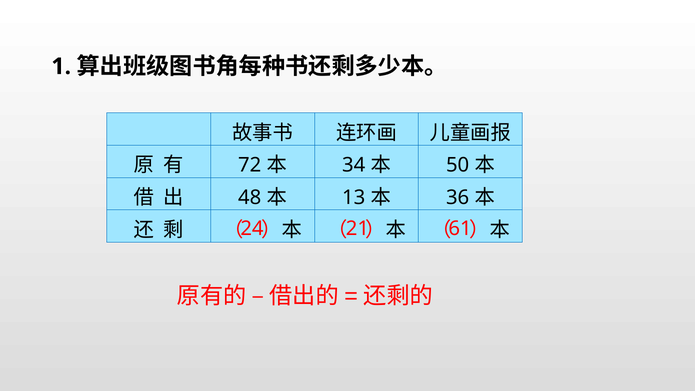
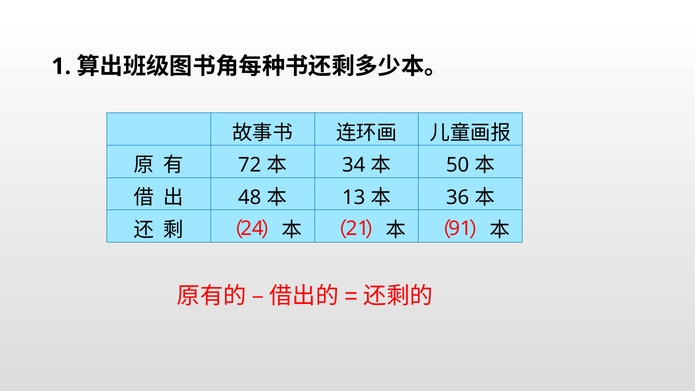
61: 61 -> 91
